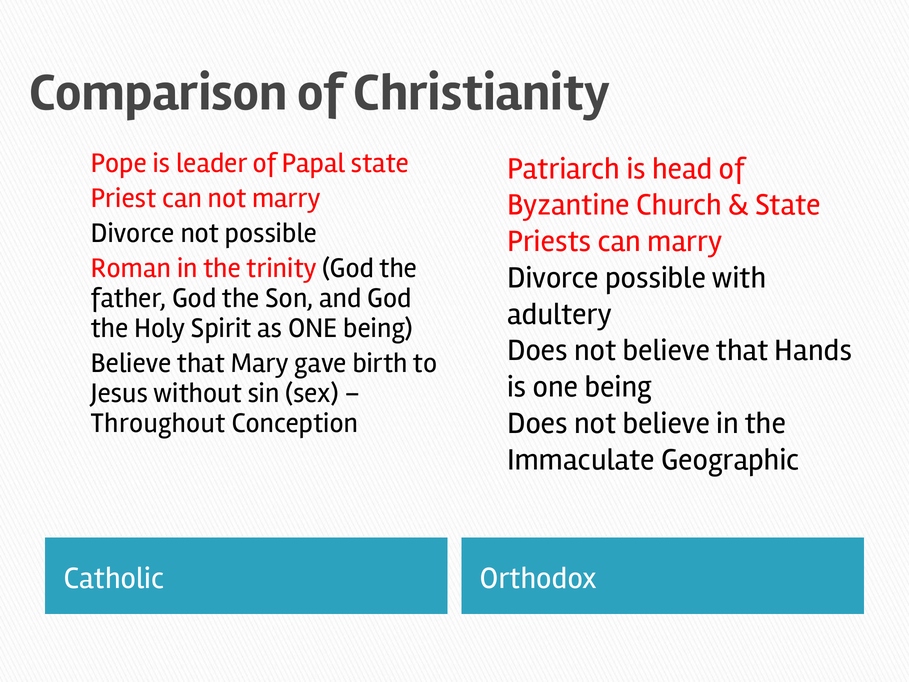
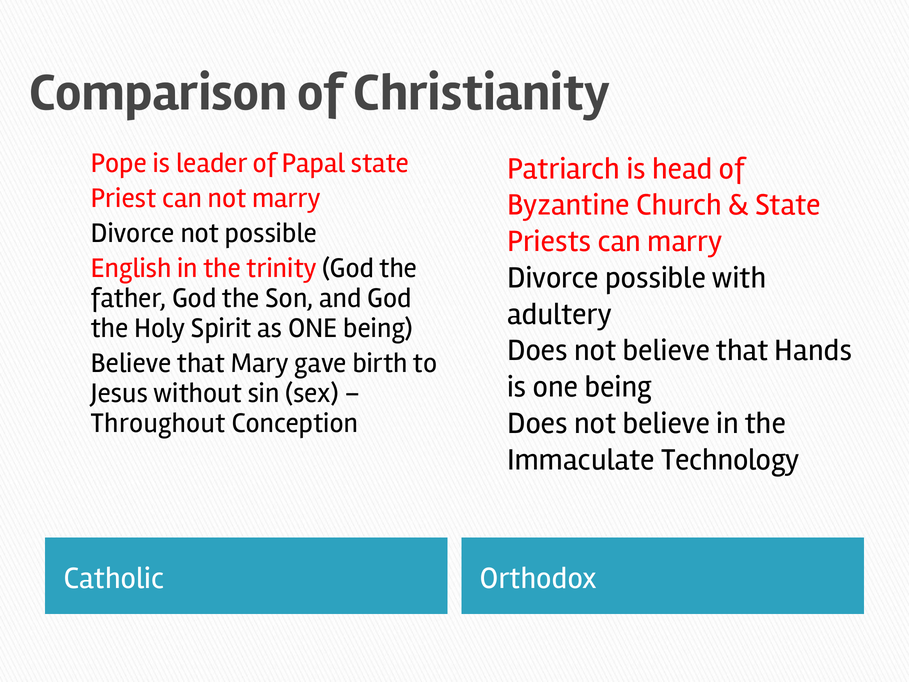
Roman: Roman -> English
Geographic: Geographic -> Technology
